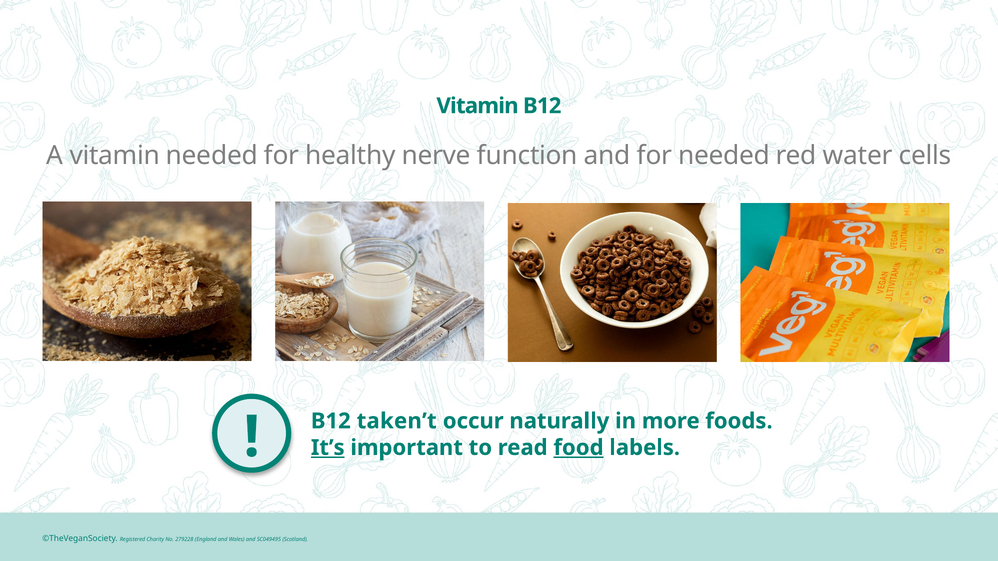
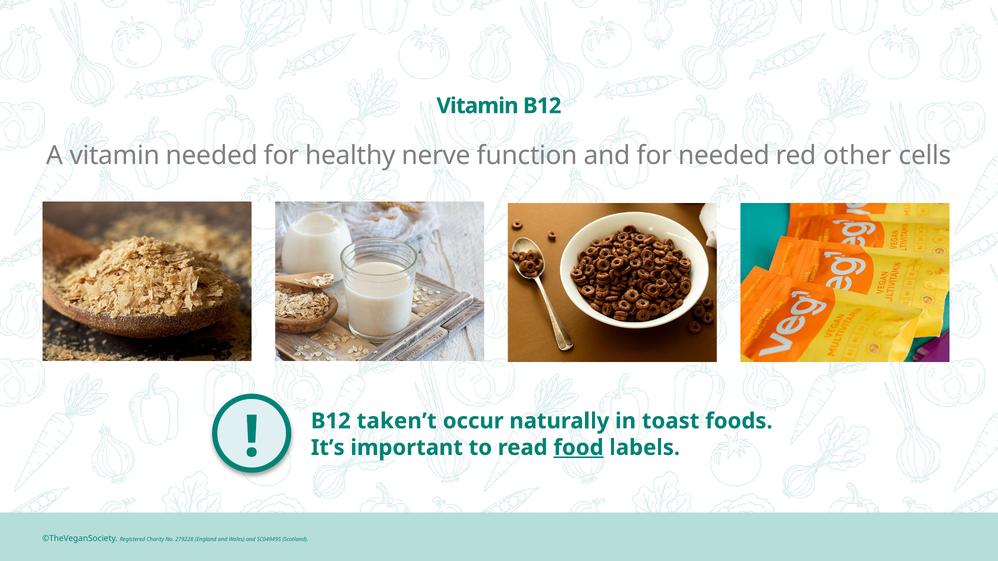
water: water -> other
more: more -> toast
It’s underline: present -> none
